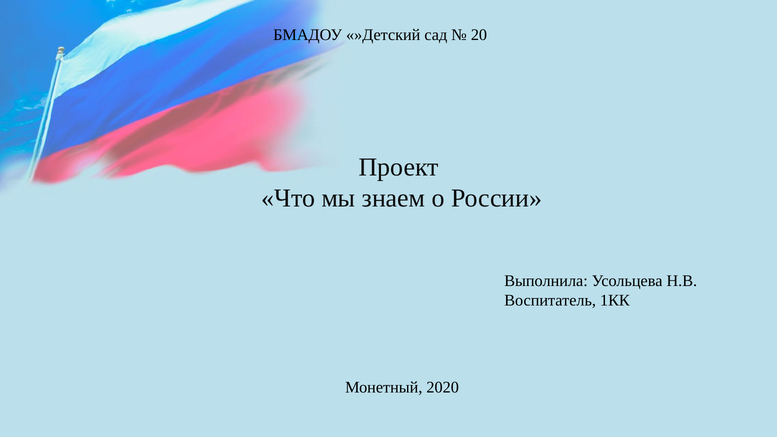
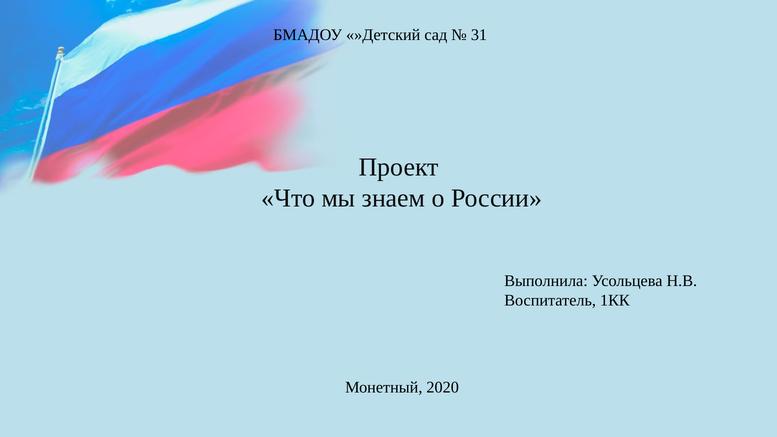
20: 20 -> 31
